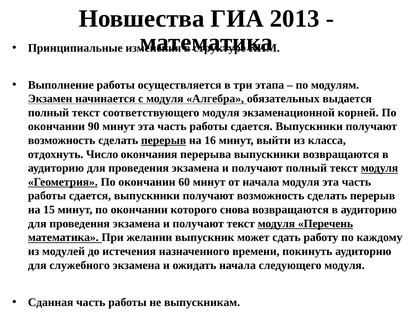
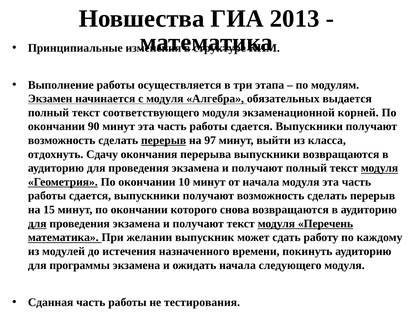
16: 16 -> 97
Число: Число -> Сдачу
60: 60 -> 10
для at (37, 224) underline: none -> present
служебного: служебного -> программы
выпускникам: выпускникам -> тестирования
